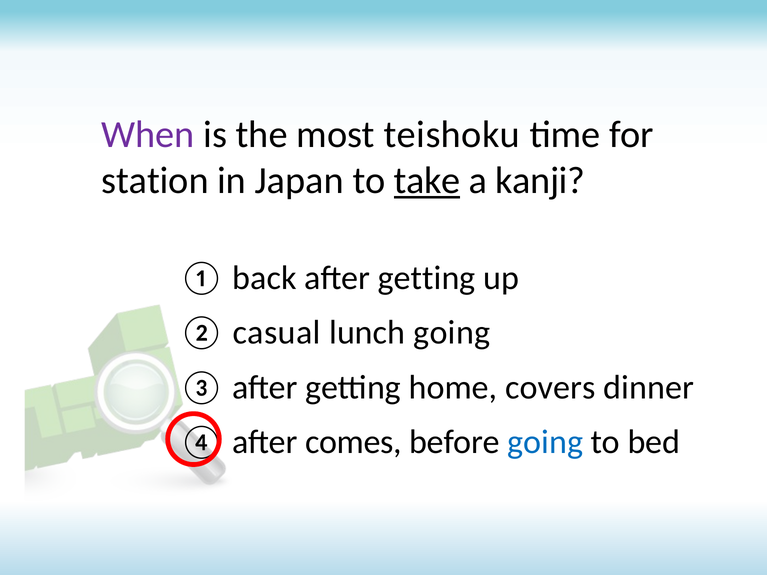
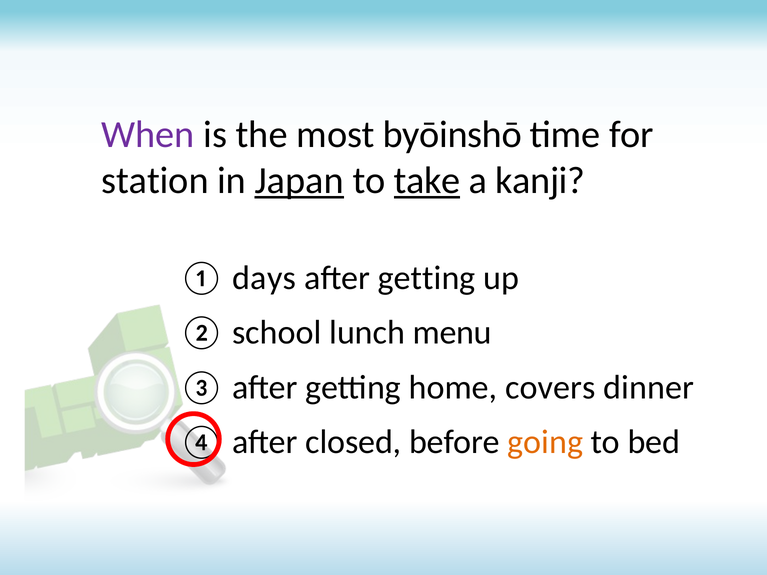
teishoku: teishoku -> byōinshō
Japan underline: none -> present
back: back -> days
casual: casual -> school
lunch going: going -> menu
comes: comes -> closed
going at (545, 442) colour: blue -> orange
